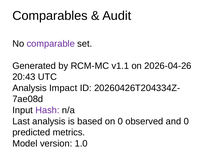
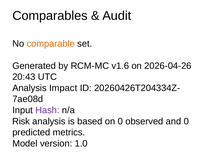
comparable colour: purple -> orange
v1.1: v1.1 -> v1.6
Last: Last -> Risk
